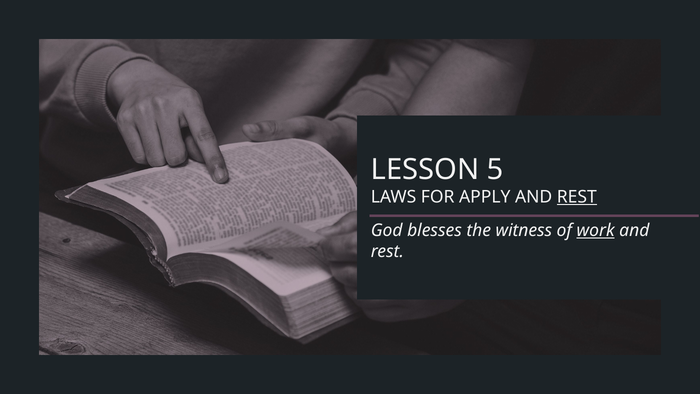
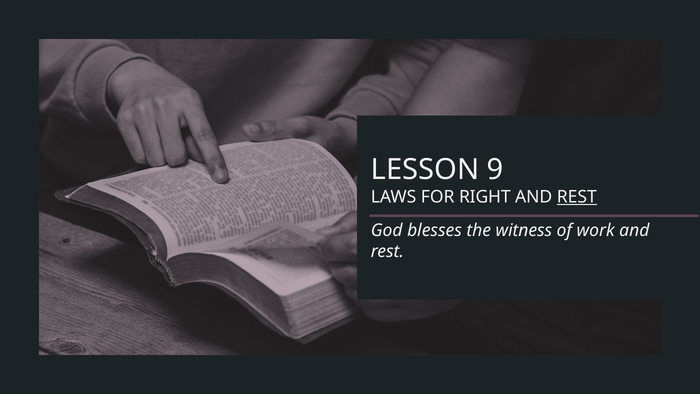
5: 5 -> 9
APPLY: APPLY -> RIGHT
work underline: present -> none
